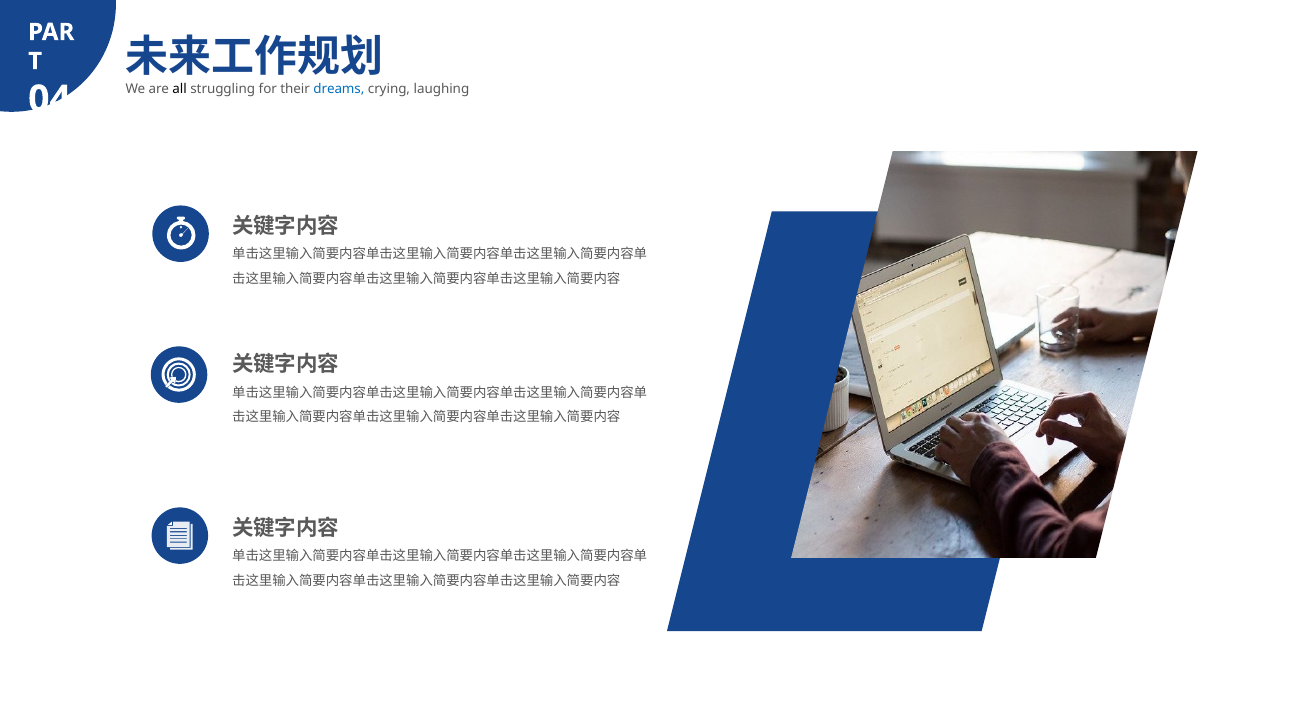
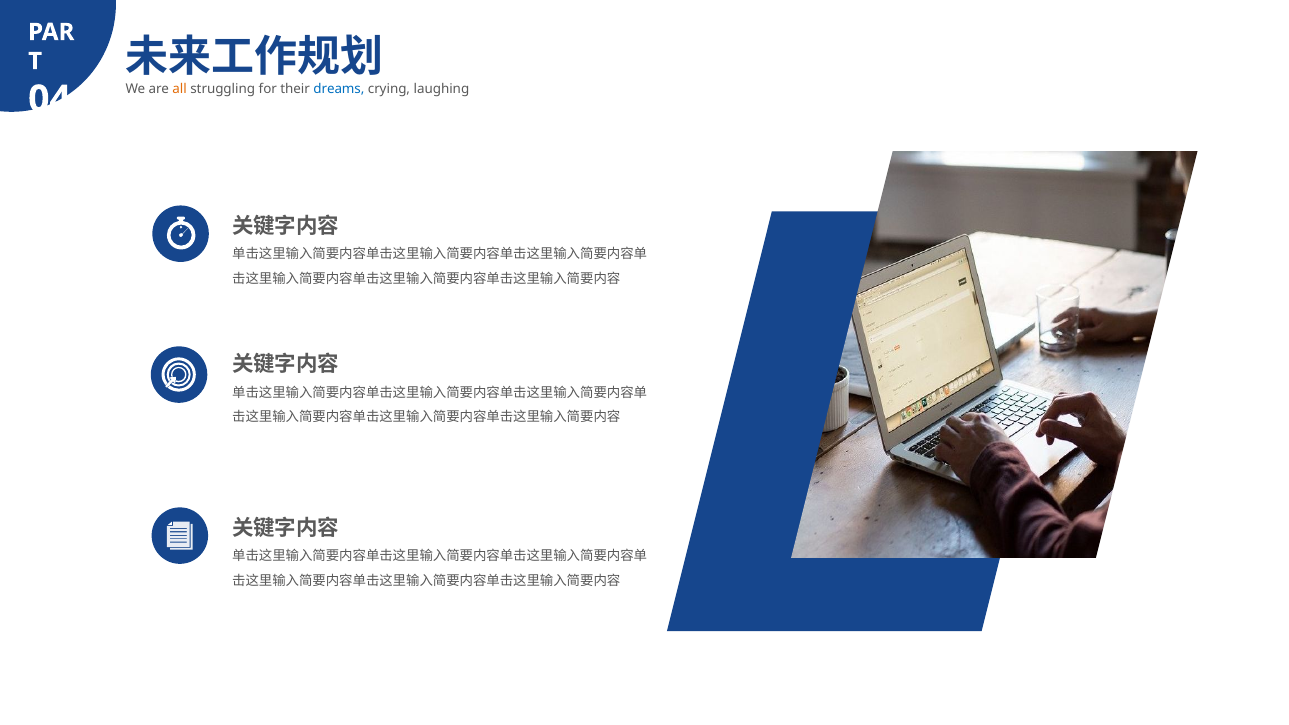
all colour: black -> orange
